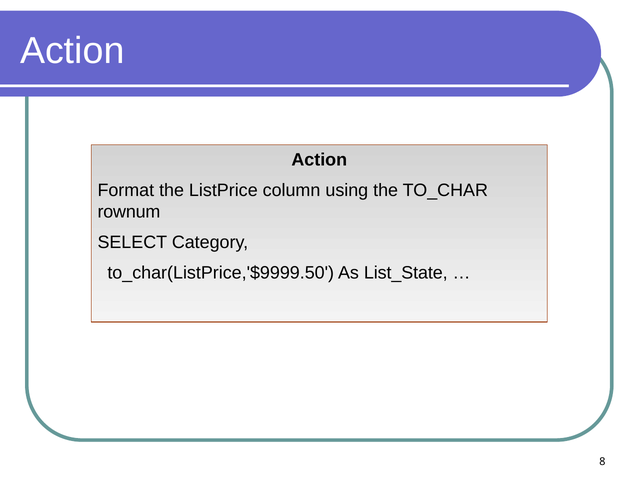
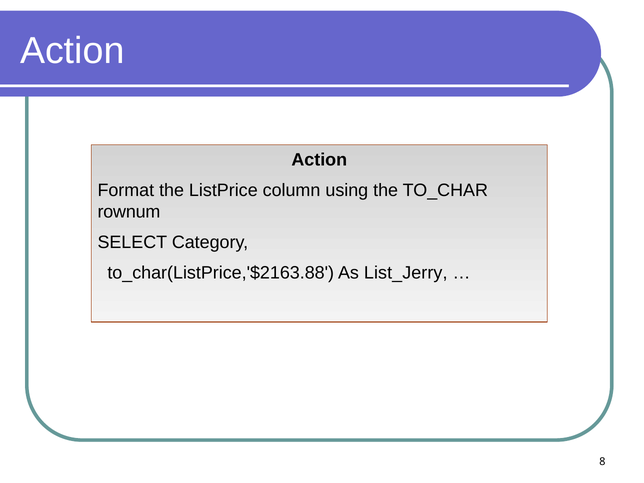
to_char(ListPrice,'$9999.50: to_char(ListPrice,'$9999.50 -> to_char(ListPrice,'$2163.88
List_State: List_State -> List_Jerry
